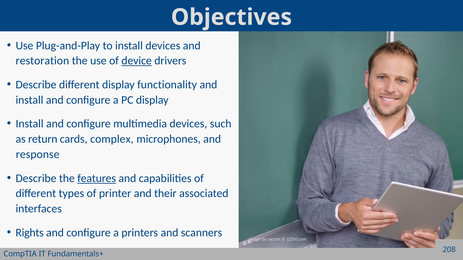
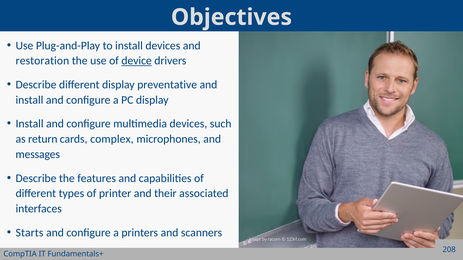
functionality: functionality -> preventative
response: response -> messages
features underline: present -> none
Rights: Rights -> Starts
